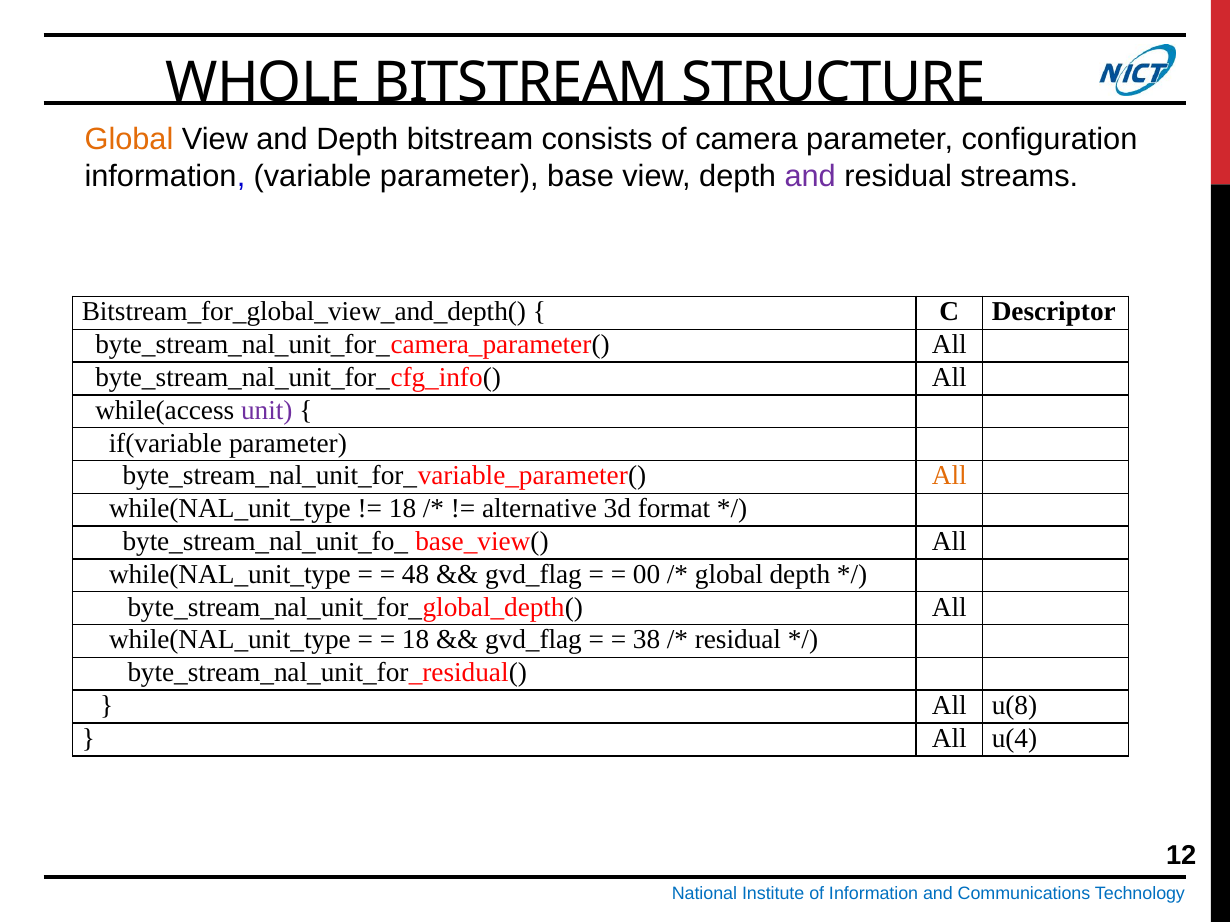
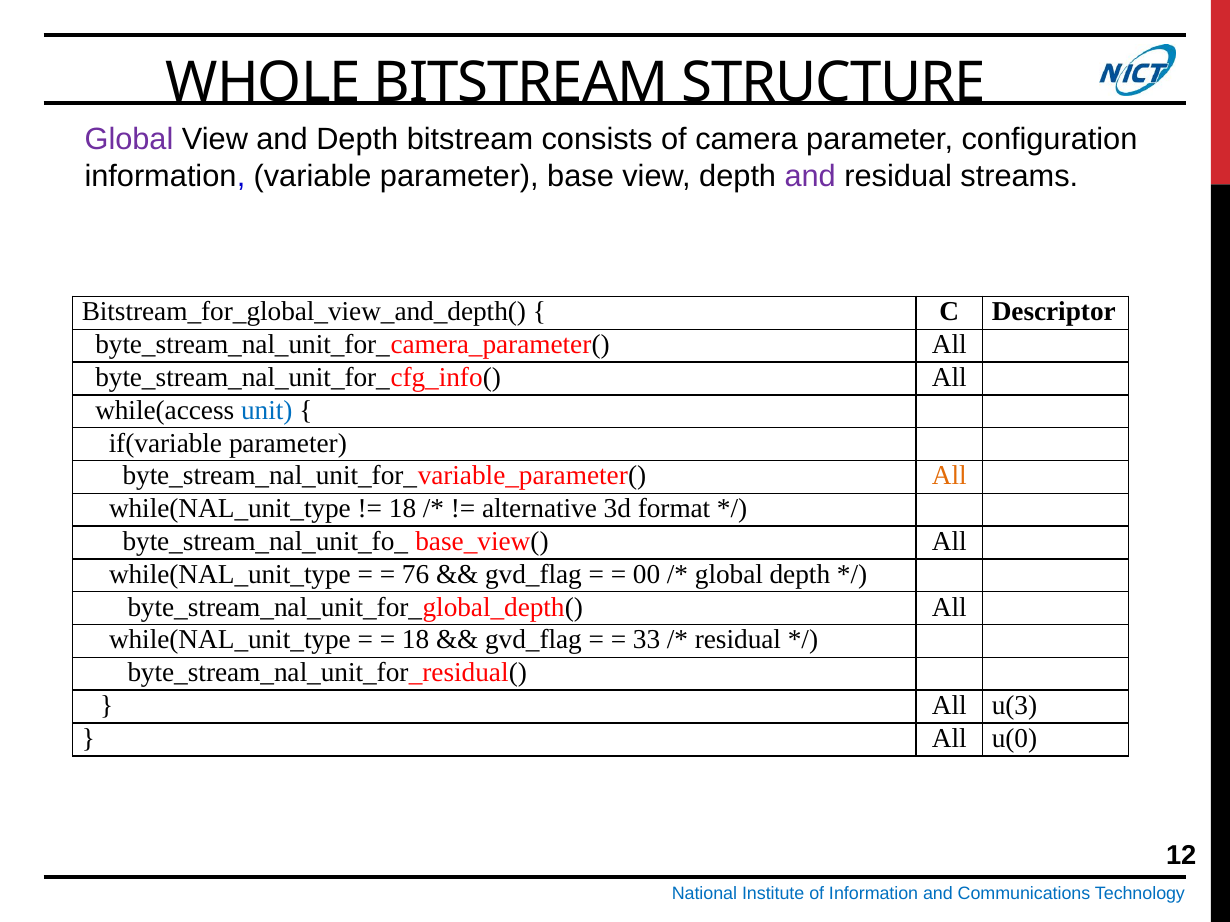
Global at (129, 139) colour: orange -> purple
unit colour: purple -> blue
48: 48 -> 76
38: 38 -> 33
u(8: u(8 -> u(3
u(4: u(4 -> u(0
